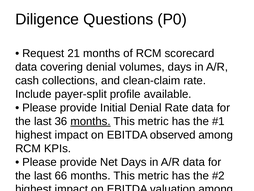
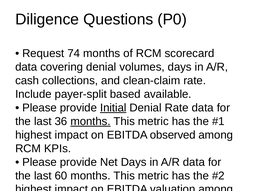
21: 21 -> 74
profile: profile -> based
Initial underline: none -> present
66: 66 -> 60
